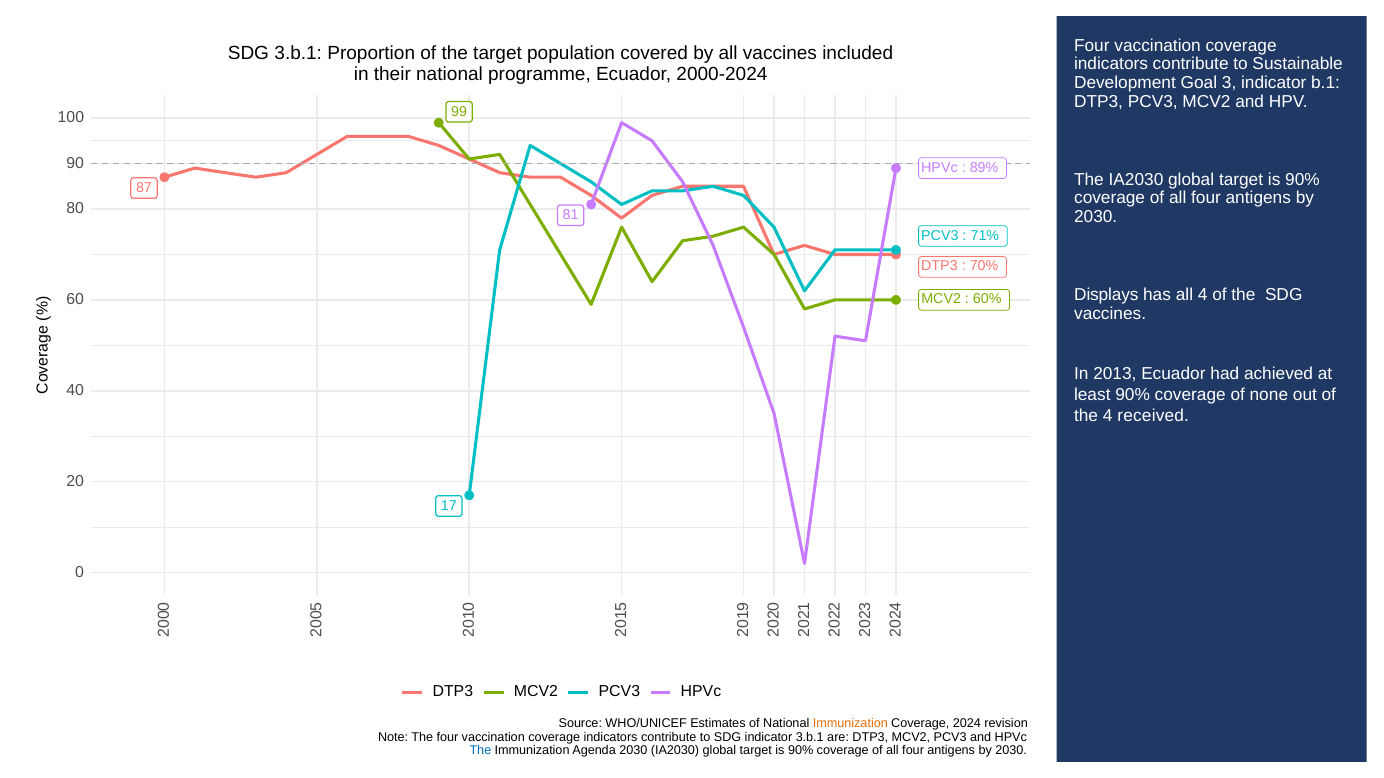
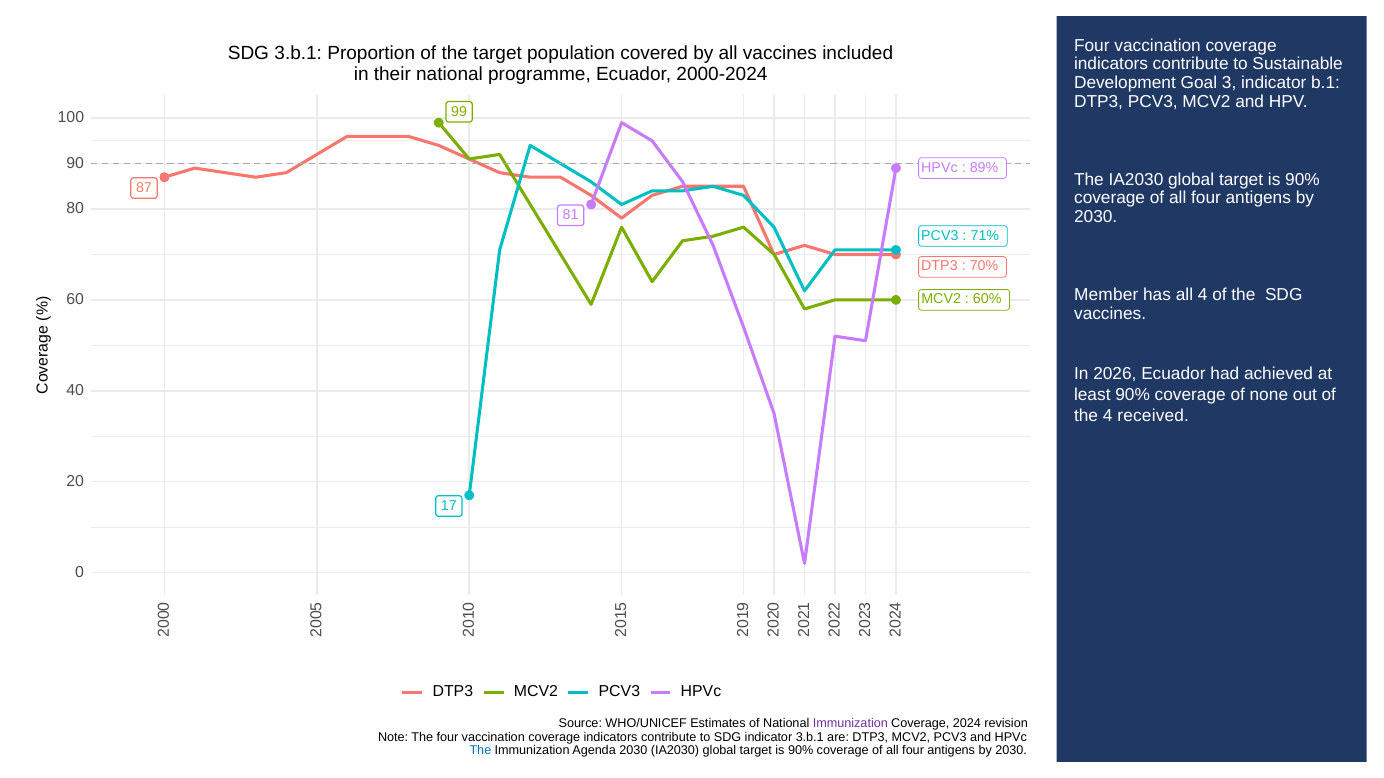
Displays: Displays -> Member
2013: 2013 -> 2026
Immunization at (850, 724) colour: orange -> purple
